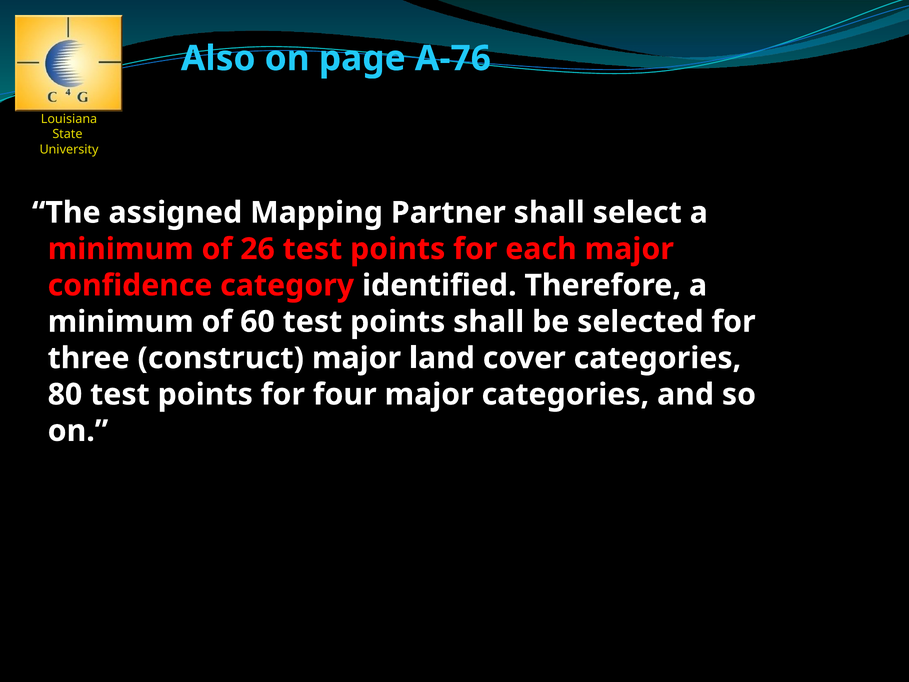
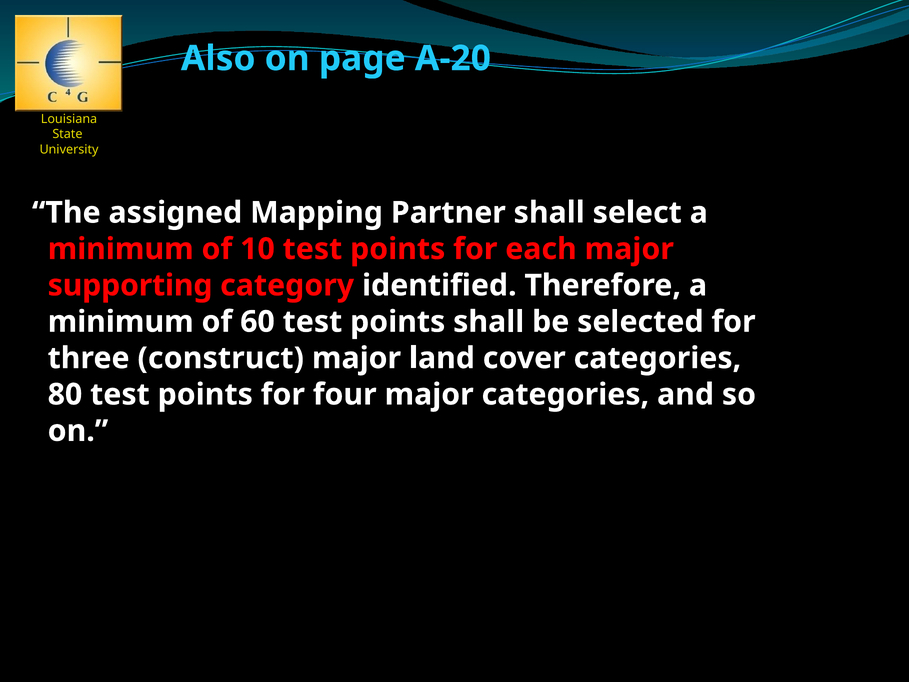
A-76: A-76 -> A-20
26: 26 -> 10
confidence: confidence -> supporting
